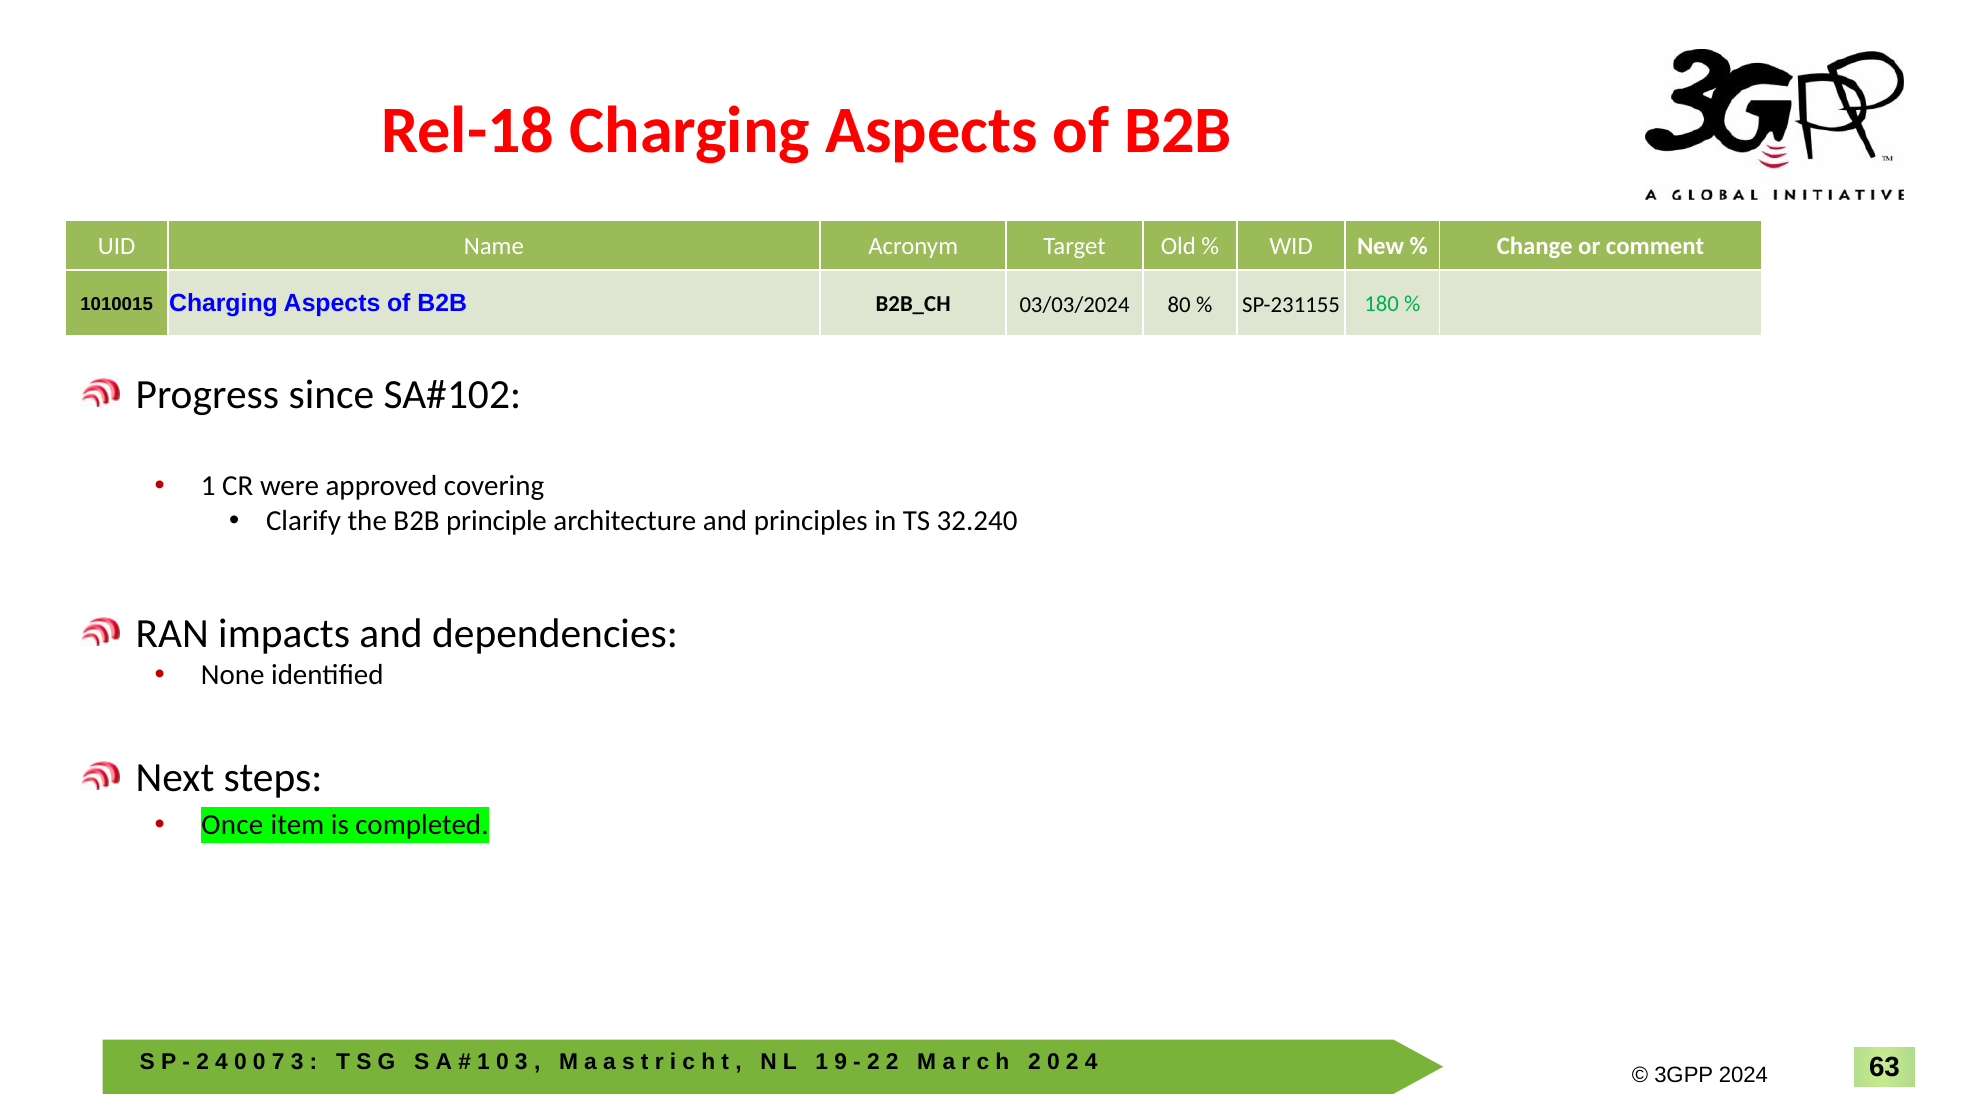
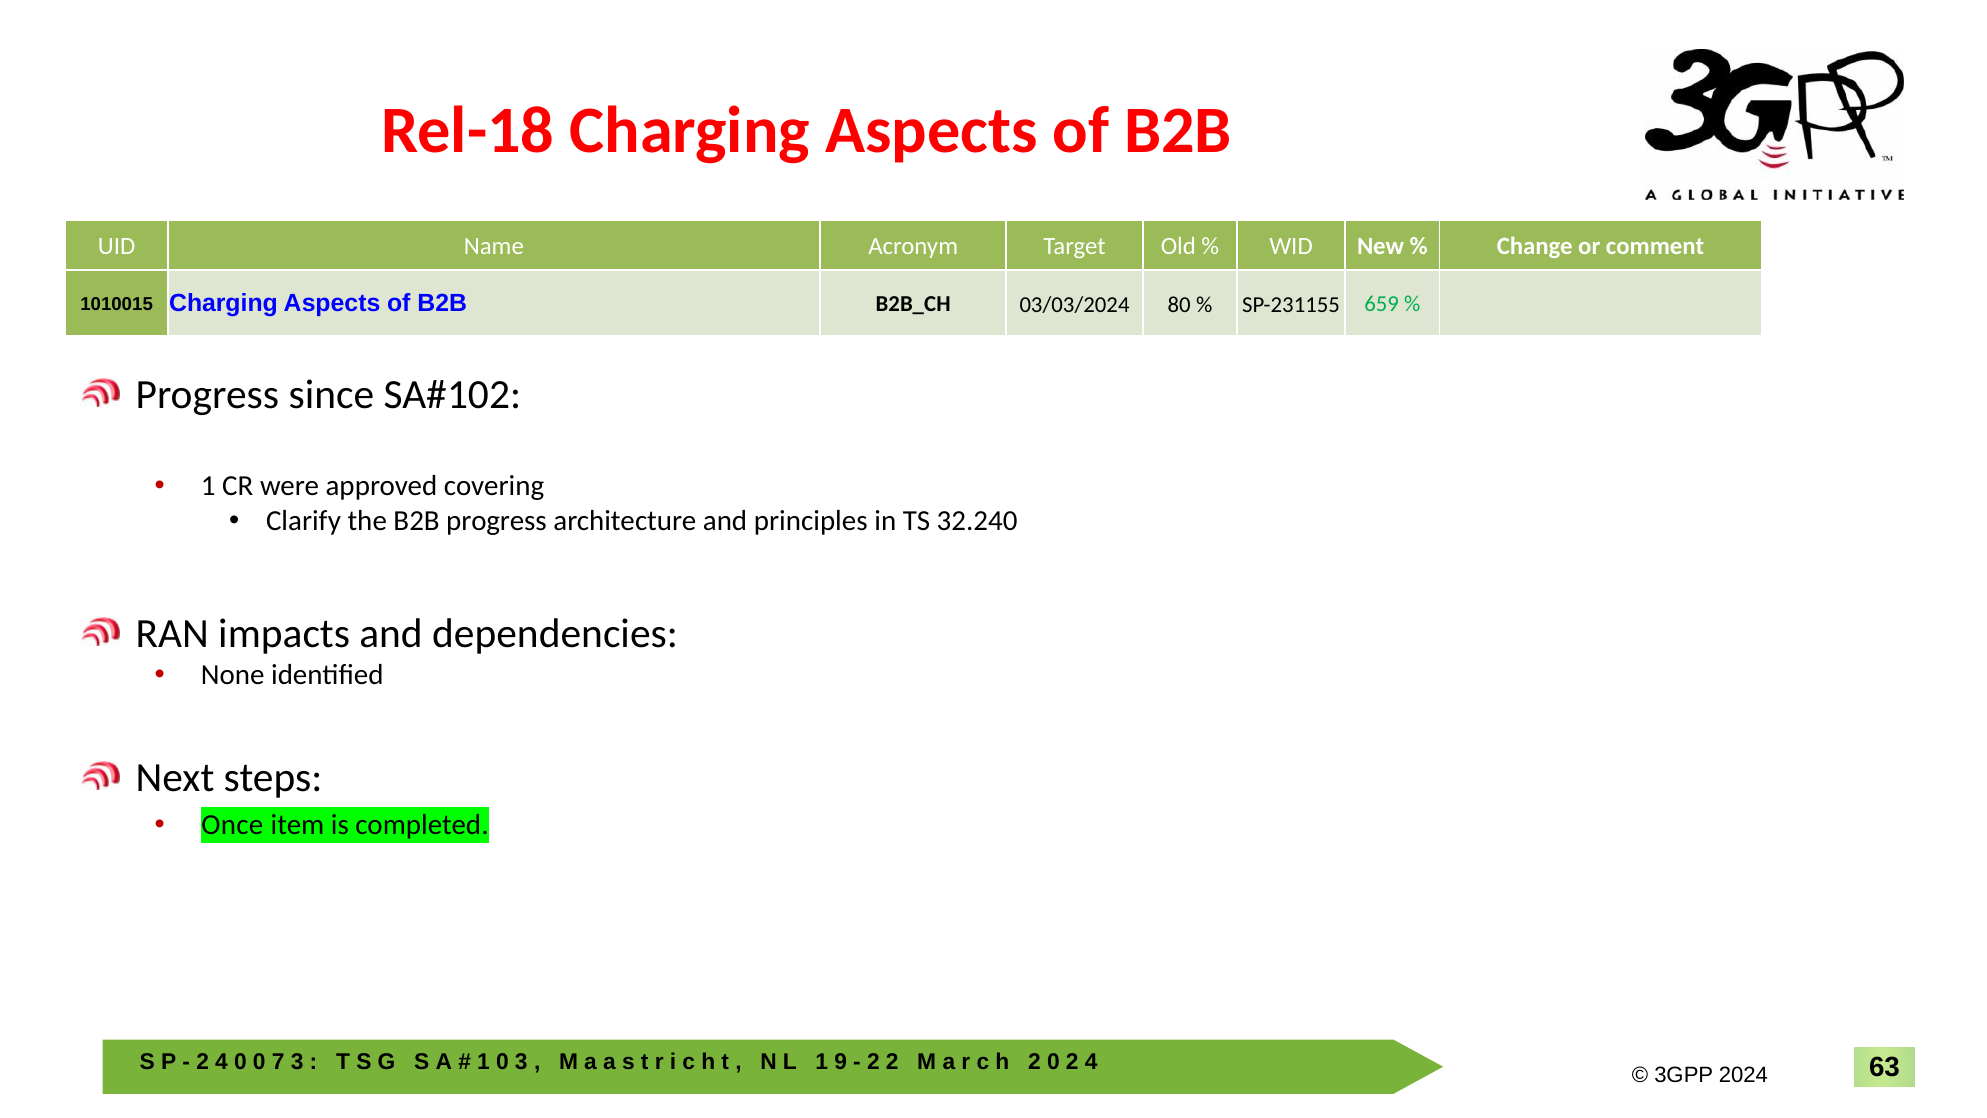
180: 180 -> 659
B2B principle: principle -> progress
